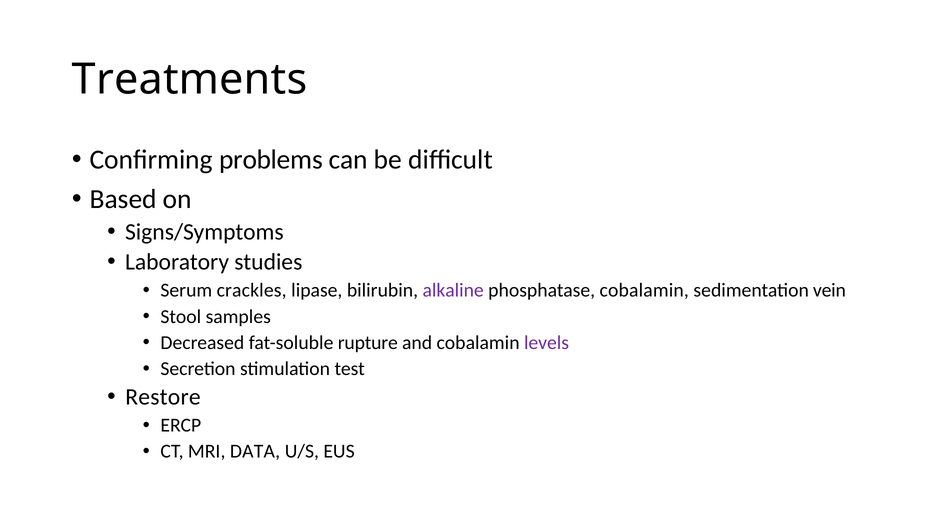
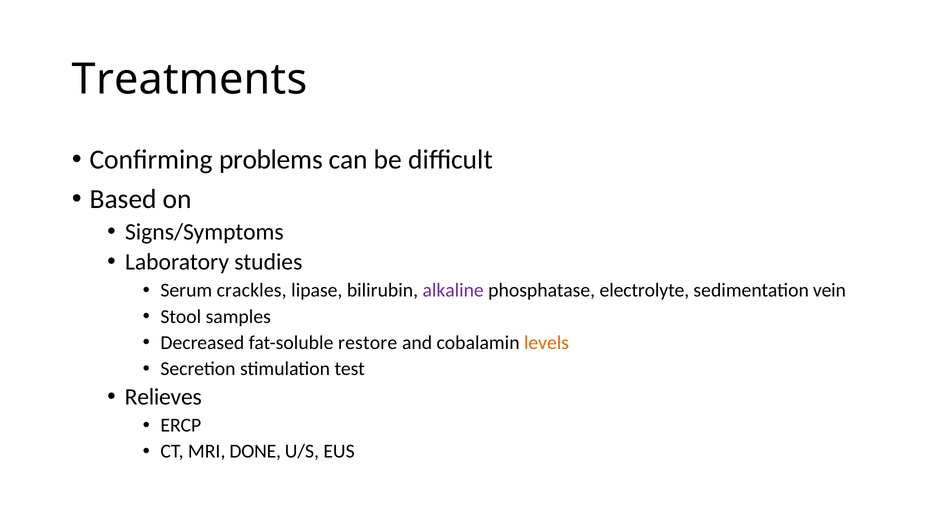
phosphatase cobalamin: cobalamin -> electrolyte
rupture: rupture -> restore
levels colour: purple -> orange
Restore: Restore -> Relieves
DATA: DATA -> DONE
